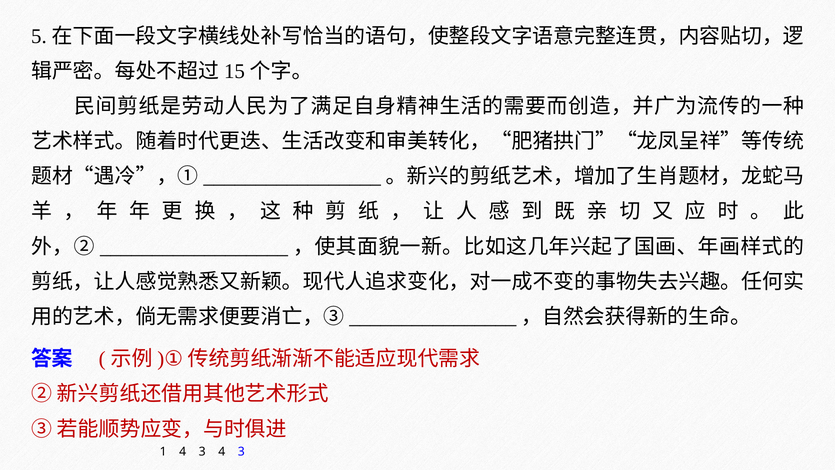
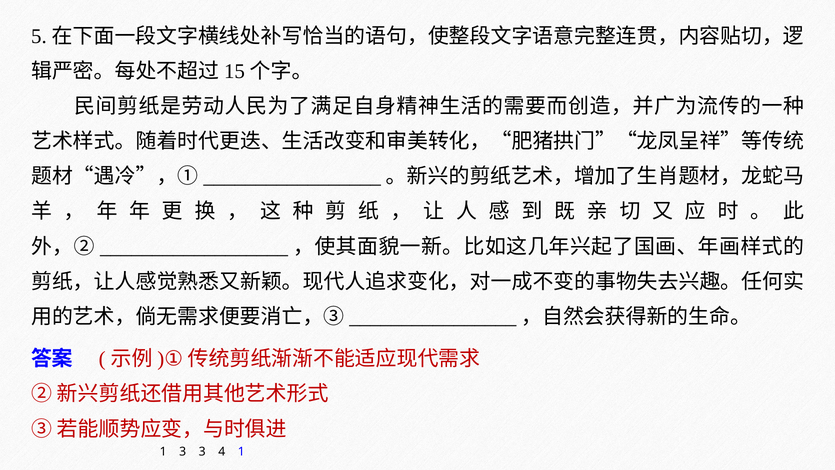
1 4: 4 -> 3
3 4 3: 3 -> 1
